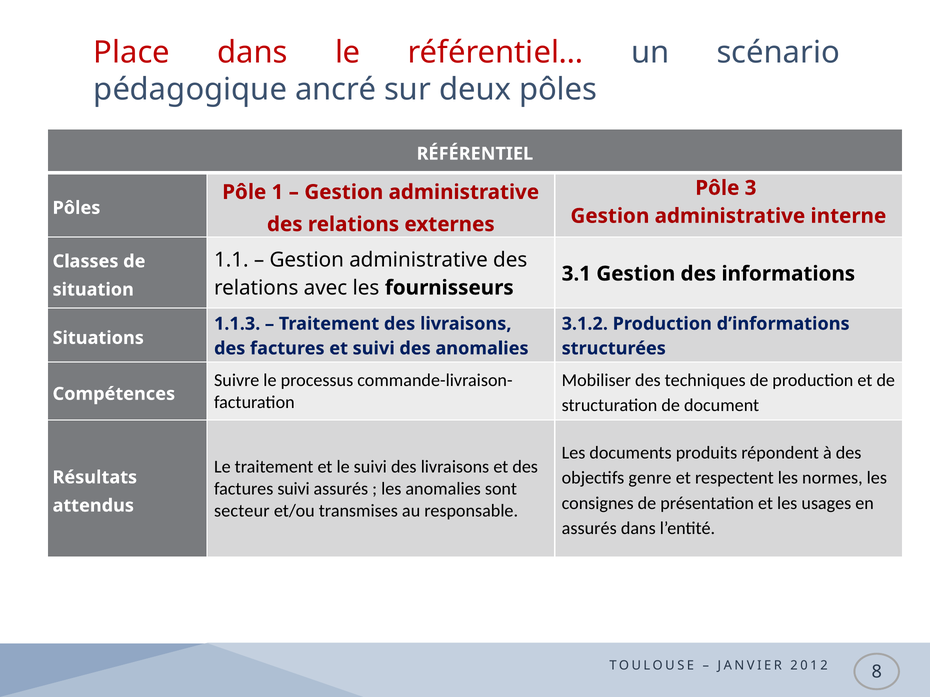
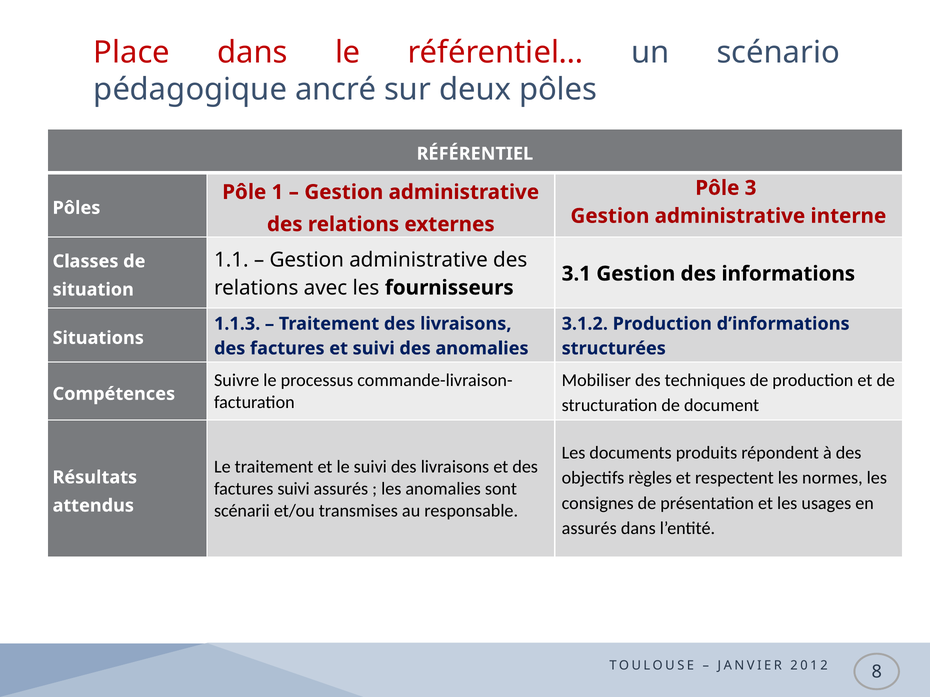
genre: genre -> règles
secteur: secteur -> scénarii
